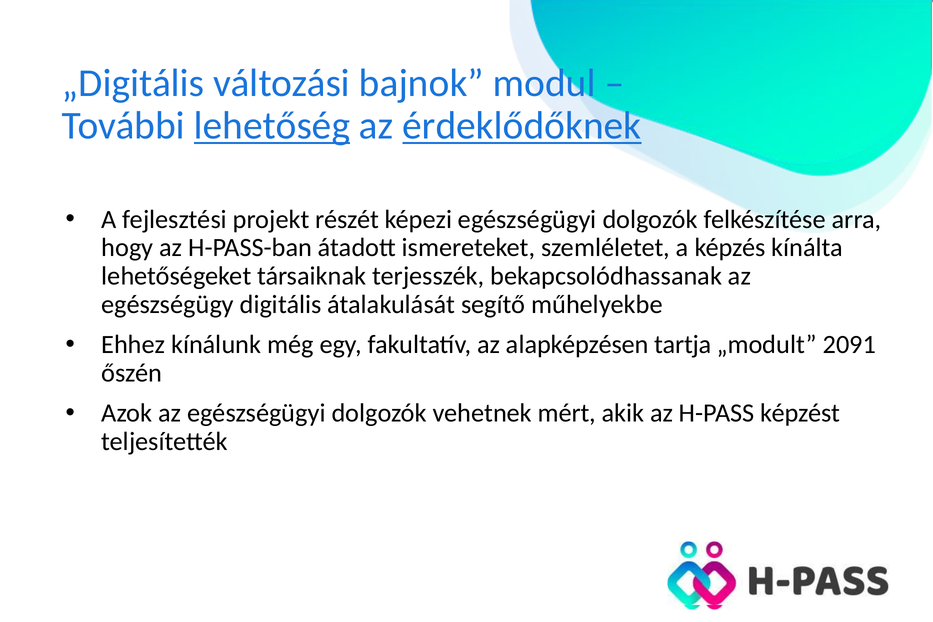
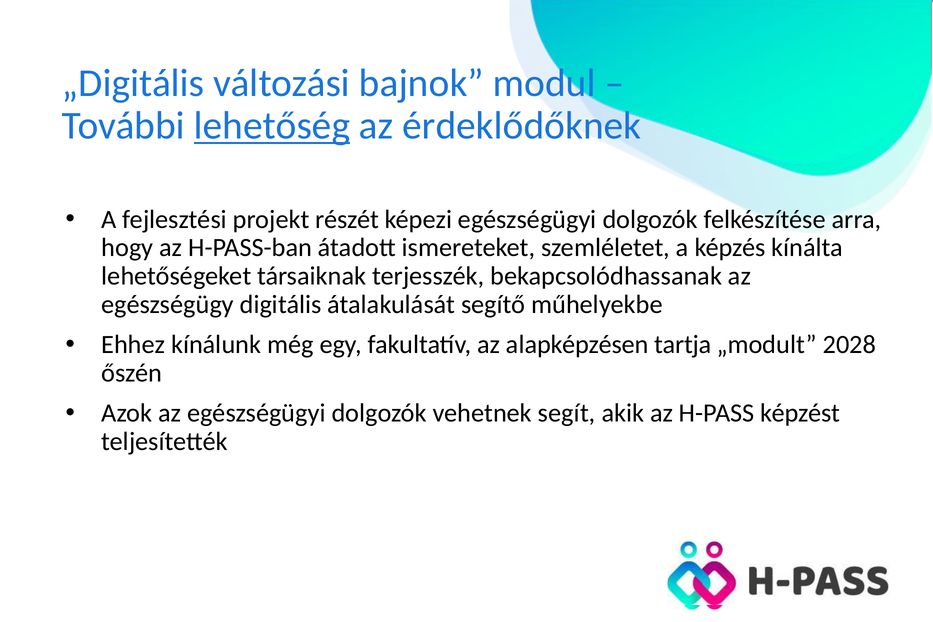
érdeklődőknek underline: present -> none
2091: 2091 -> 2028
mért: mért -> segít
